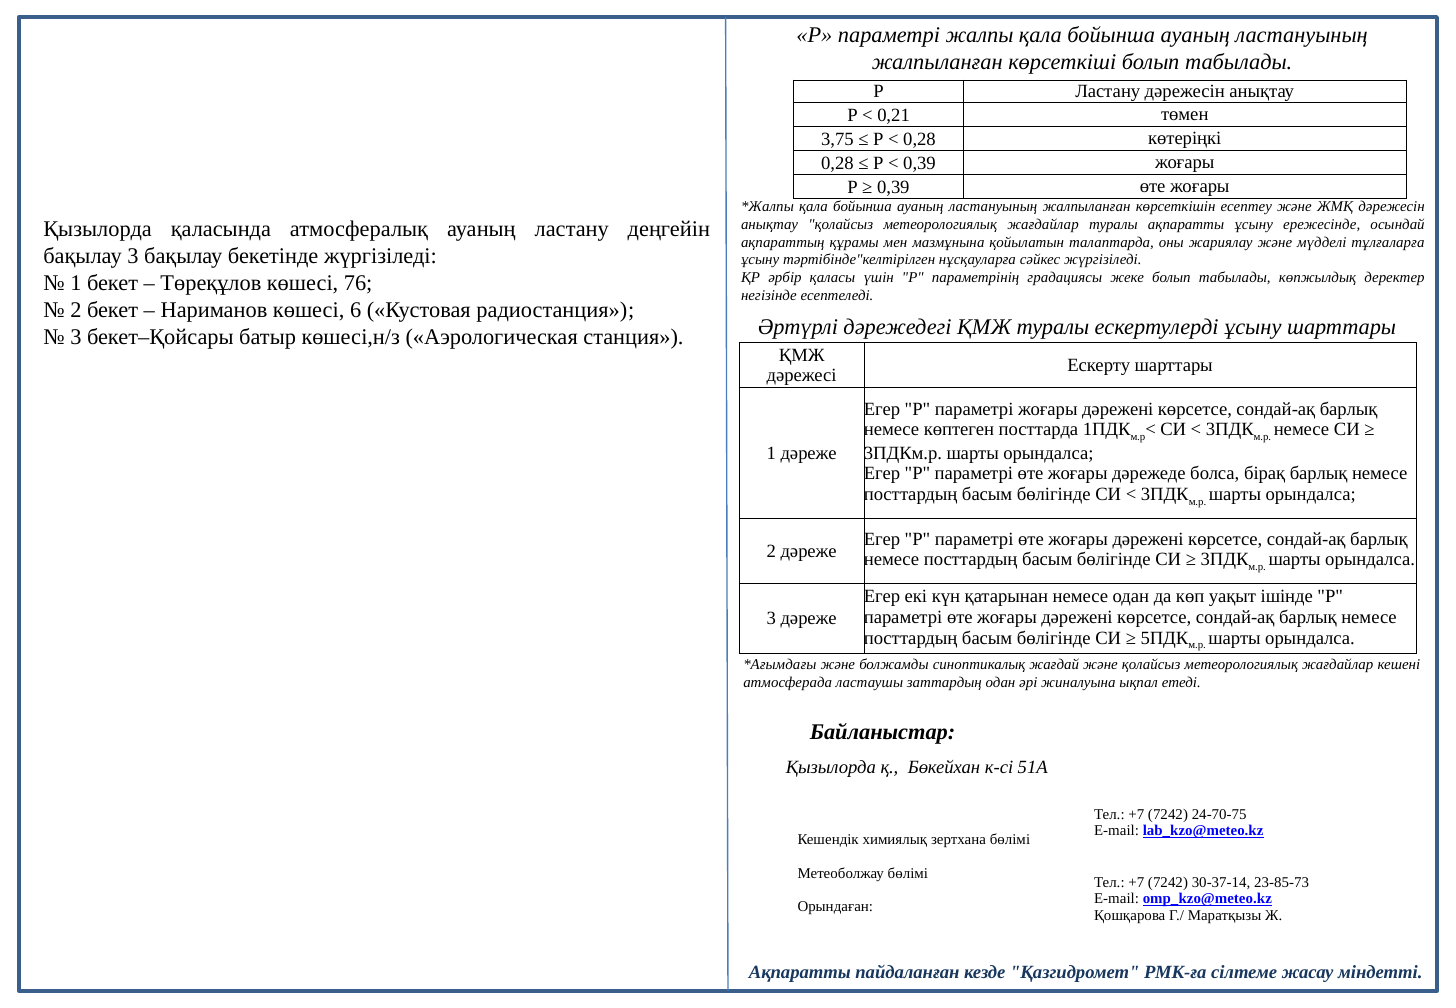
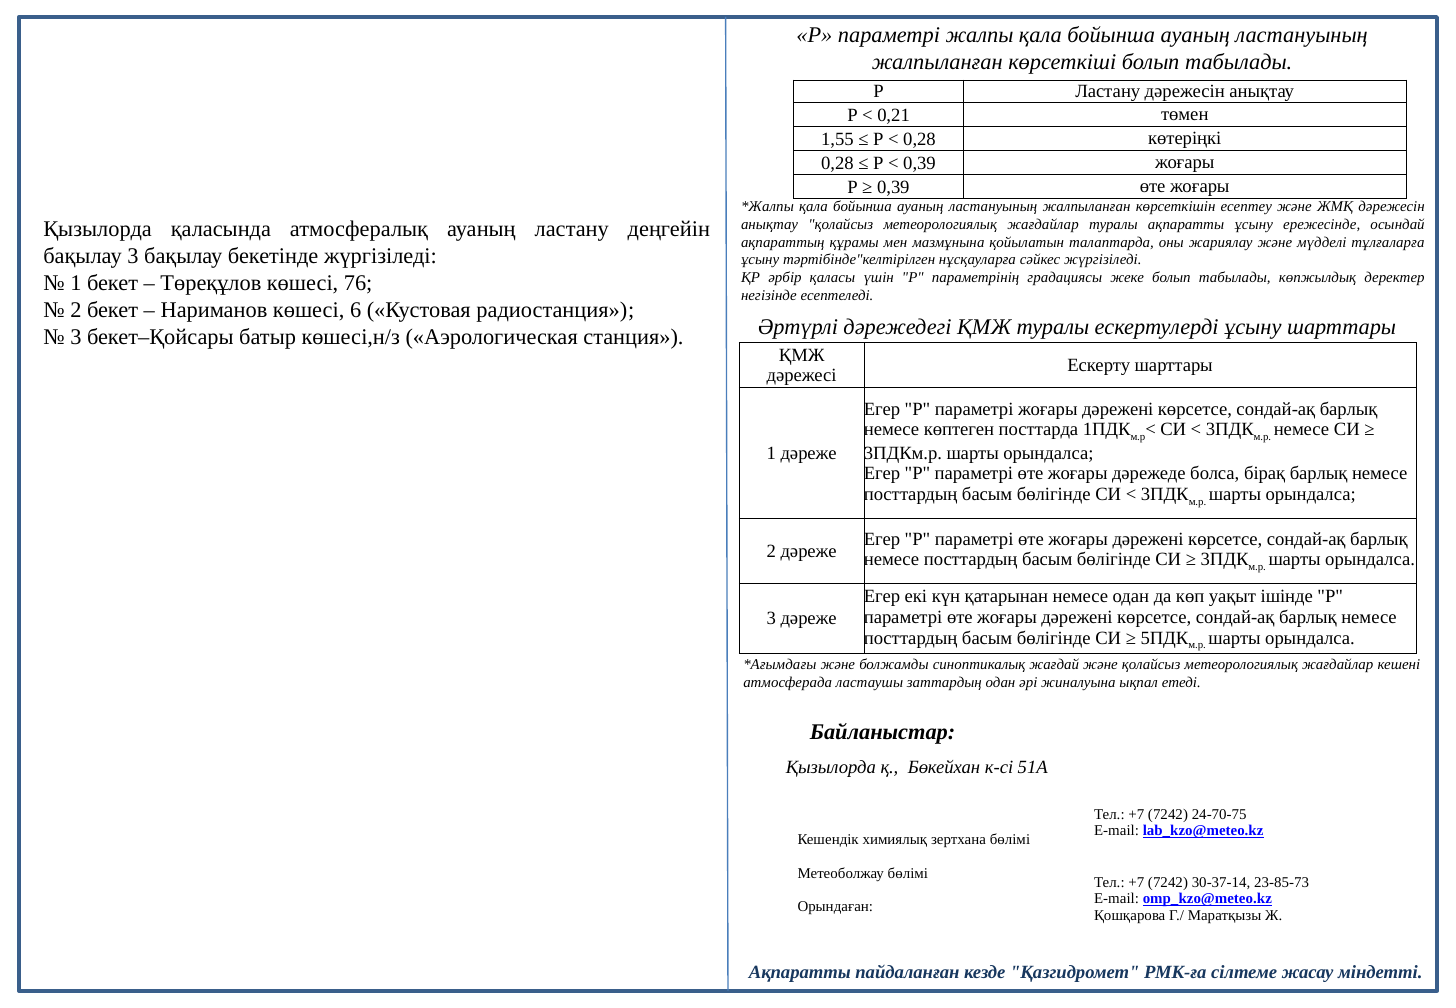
3,75: 3,75 -> 1,55
